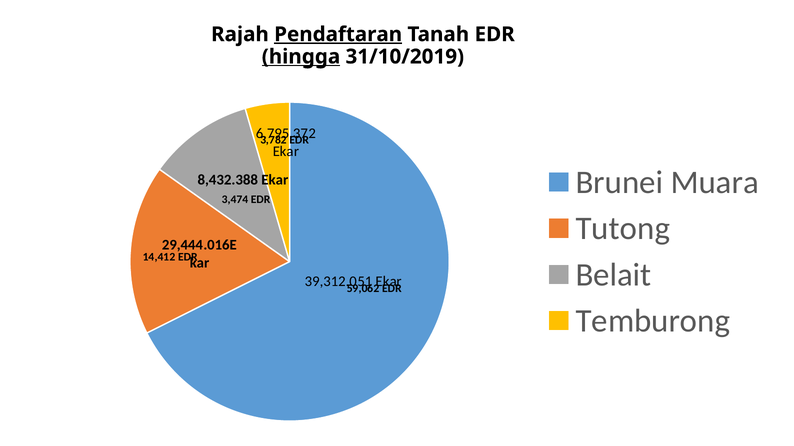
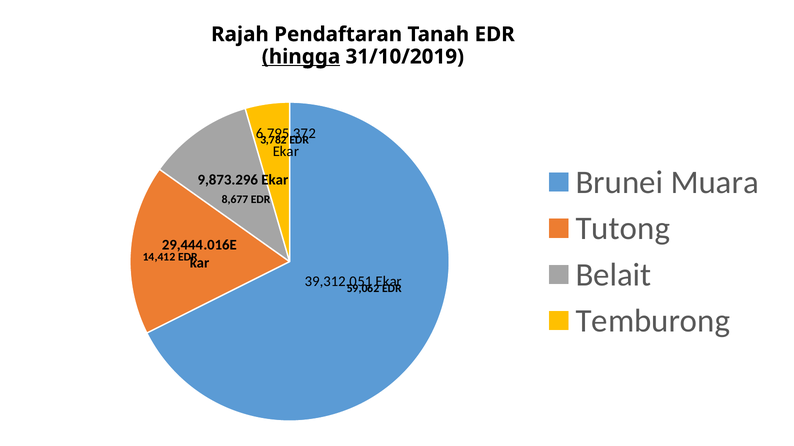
Pendaftaran underline: present -> none
8,432.388: 8,432.388 -> 9,873.296
3,474: 3,474 -> 8,677
